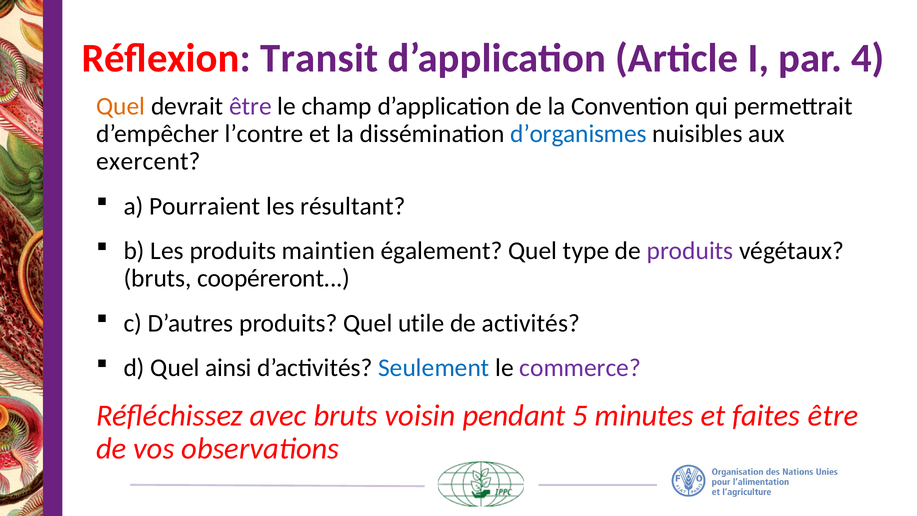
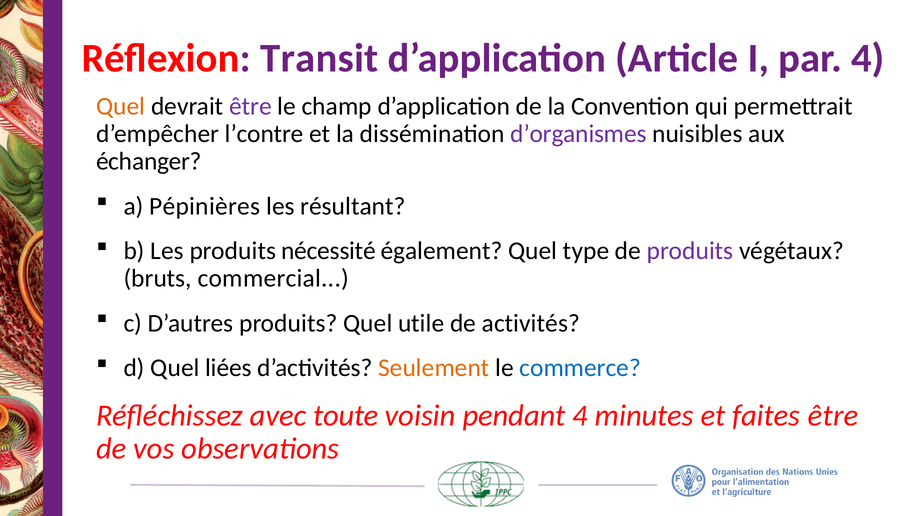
d’organismes colour: blue -> purple
exercent: exercent -> échanger
Pourraient: Pourraient -> Pépinières
maintien: maintien -> nécessité
coopéreront: coopéreront -> commercial
ainsi: ainsi -> liées
Seulement colour: blue -> orange
commerce colour: purple -> blue
avec bruts: bruts -> toute
pendant 5: 5 -> 4
